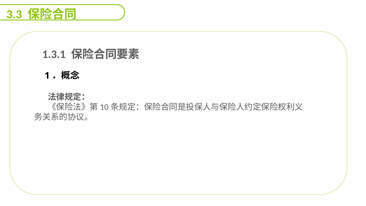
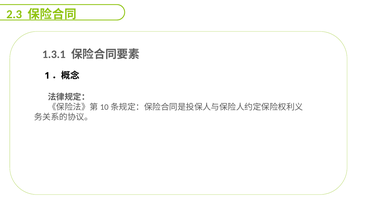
3.3: 3.3 -> 2.3
